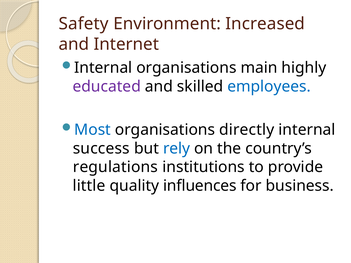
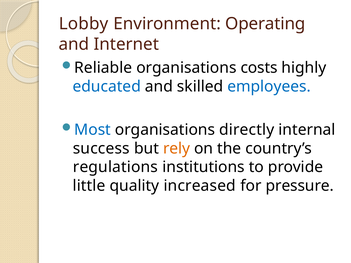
Safety: Safety -> Lobby
Increased: Increased -> Operating
Internal at (103, 68): Internal -> Reliable
main: main -> costs
educated colour: purple -> blue
rely colour: blue -> orange
influences: influences -> increased
business: business -> pressure
